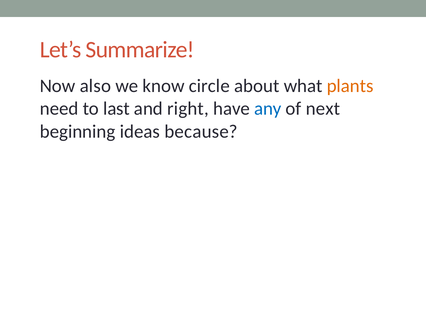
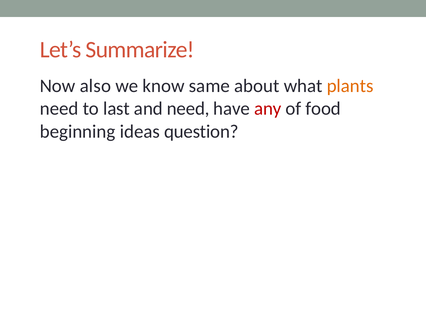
circle: circle -> same
and right: right -> need
any colour: blue -> red
next: next -> food
because: because -> question
